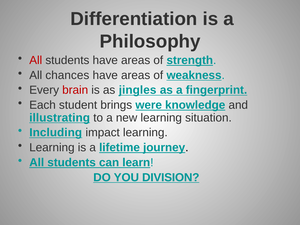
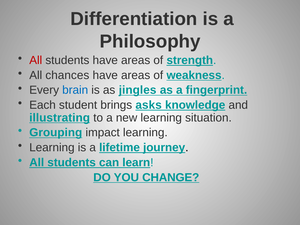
brain colour: red -> blue
were: were -> asks
Including: Including -> Grouping
DIVISION: DIVISION -> CHANGE
